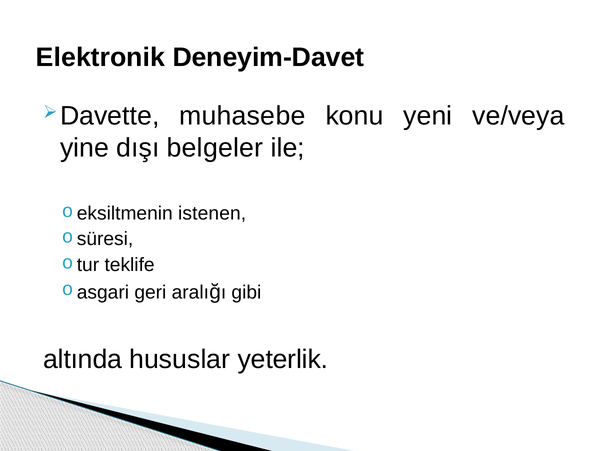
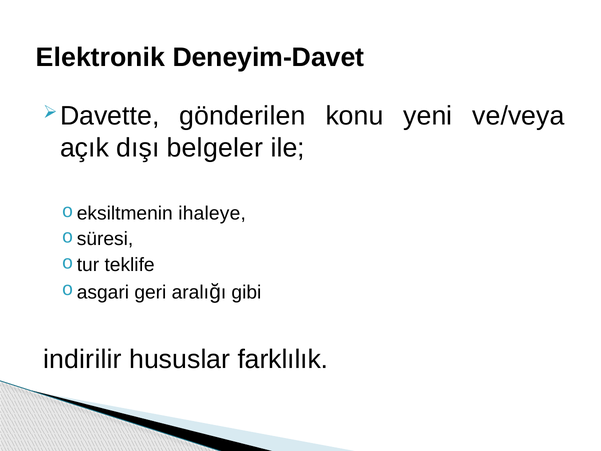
muhasebe: muhasebe -> gönderilen
yine: yine -> açık
istenen: istenen -> ihaleye
altında: altında -> indirilir
yeterlik: yeterlik -> farklılık
